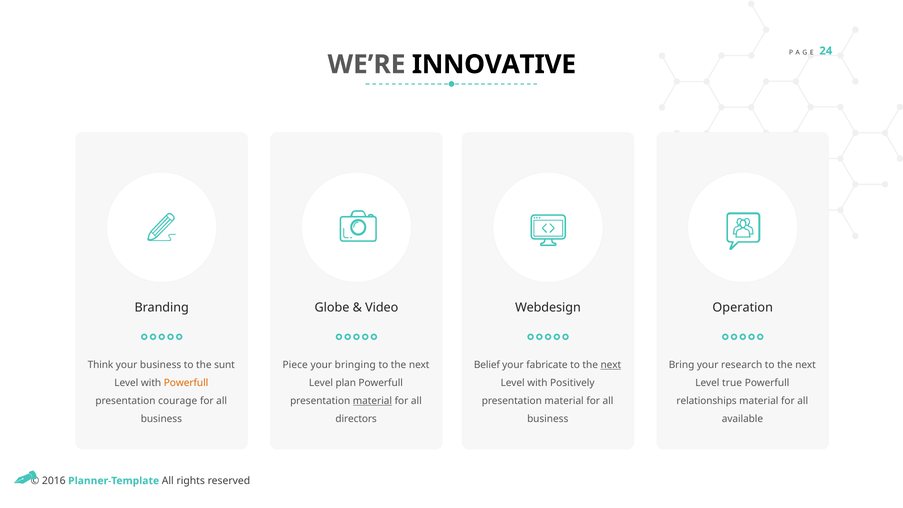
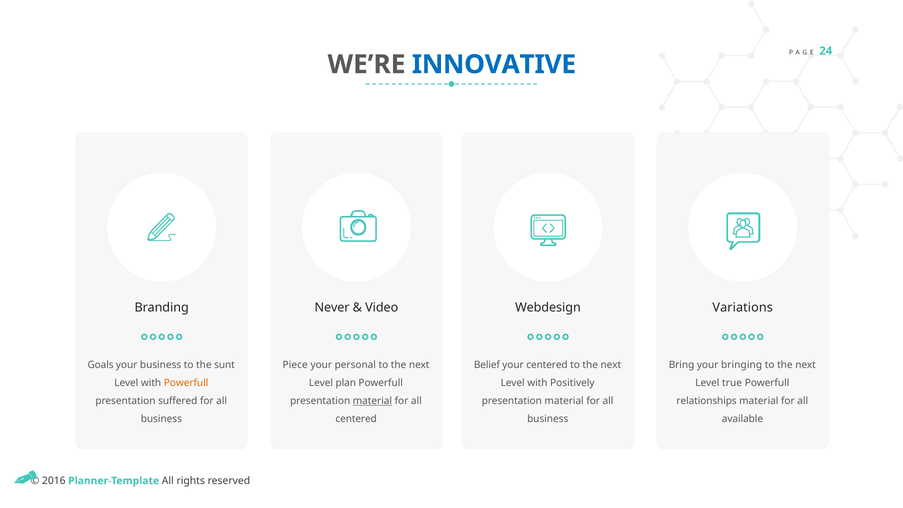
INNOVATIVE colour: black -> blue
Globe: Globe -> Never
Operation: Operation -> Variations
Think: Think -> Goals
bringing: bringing -> personal
your fabricate: fabricate -> centered
next at (611, 365) underline: present -> none
research: research -> bringing
courage: courage -> suffered
directors at (356, 419): directors -> centered
